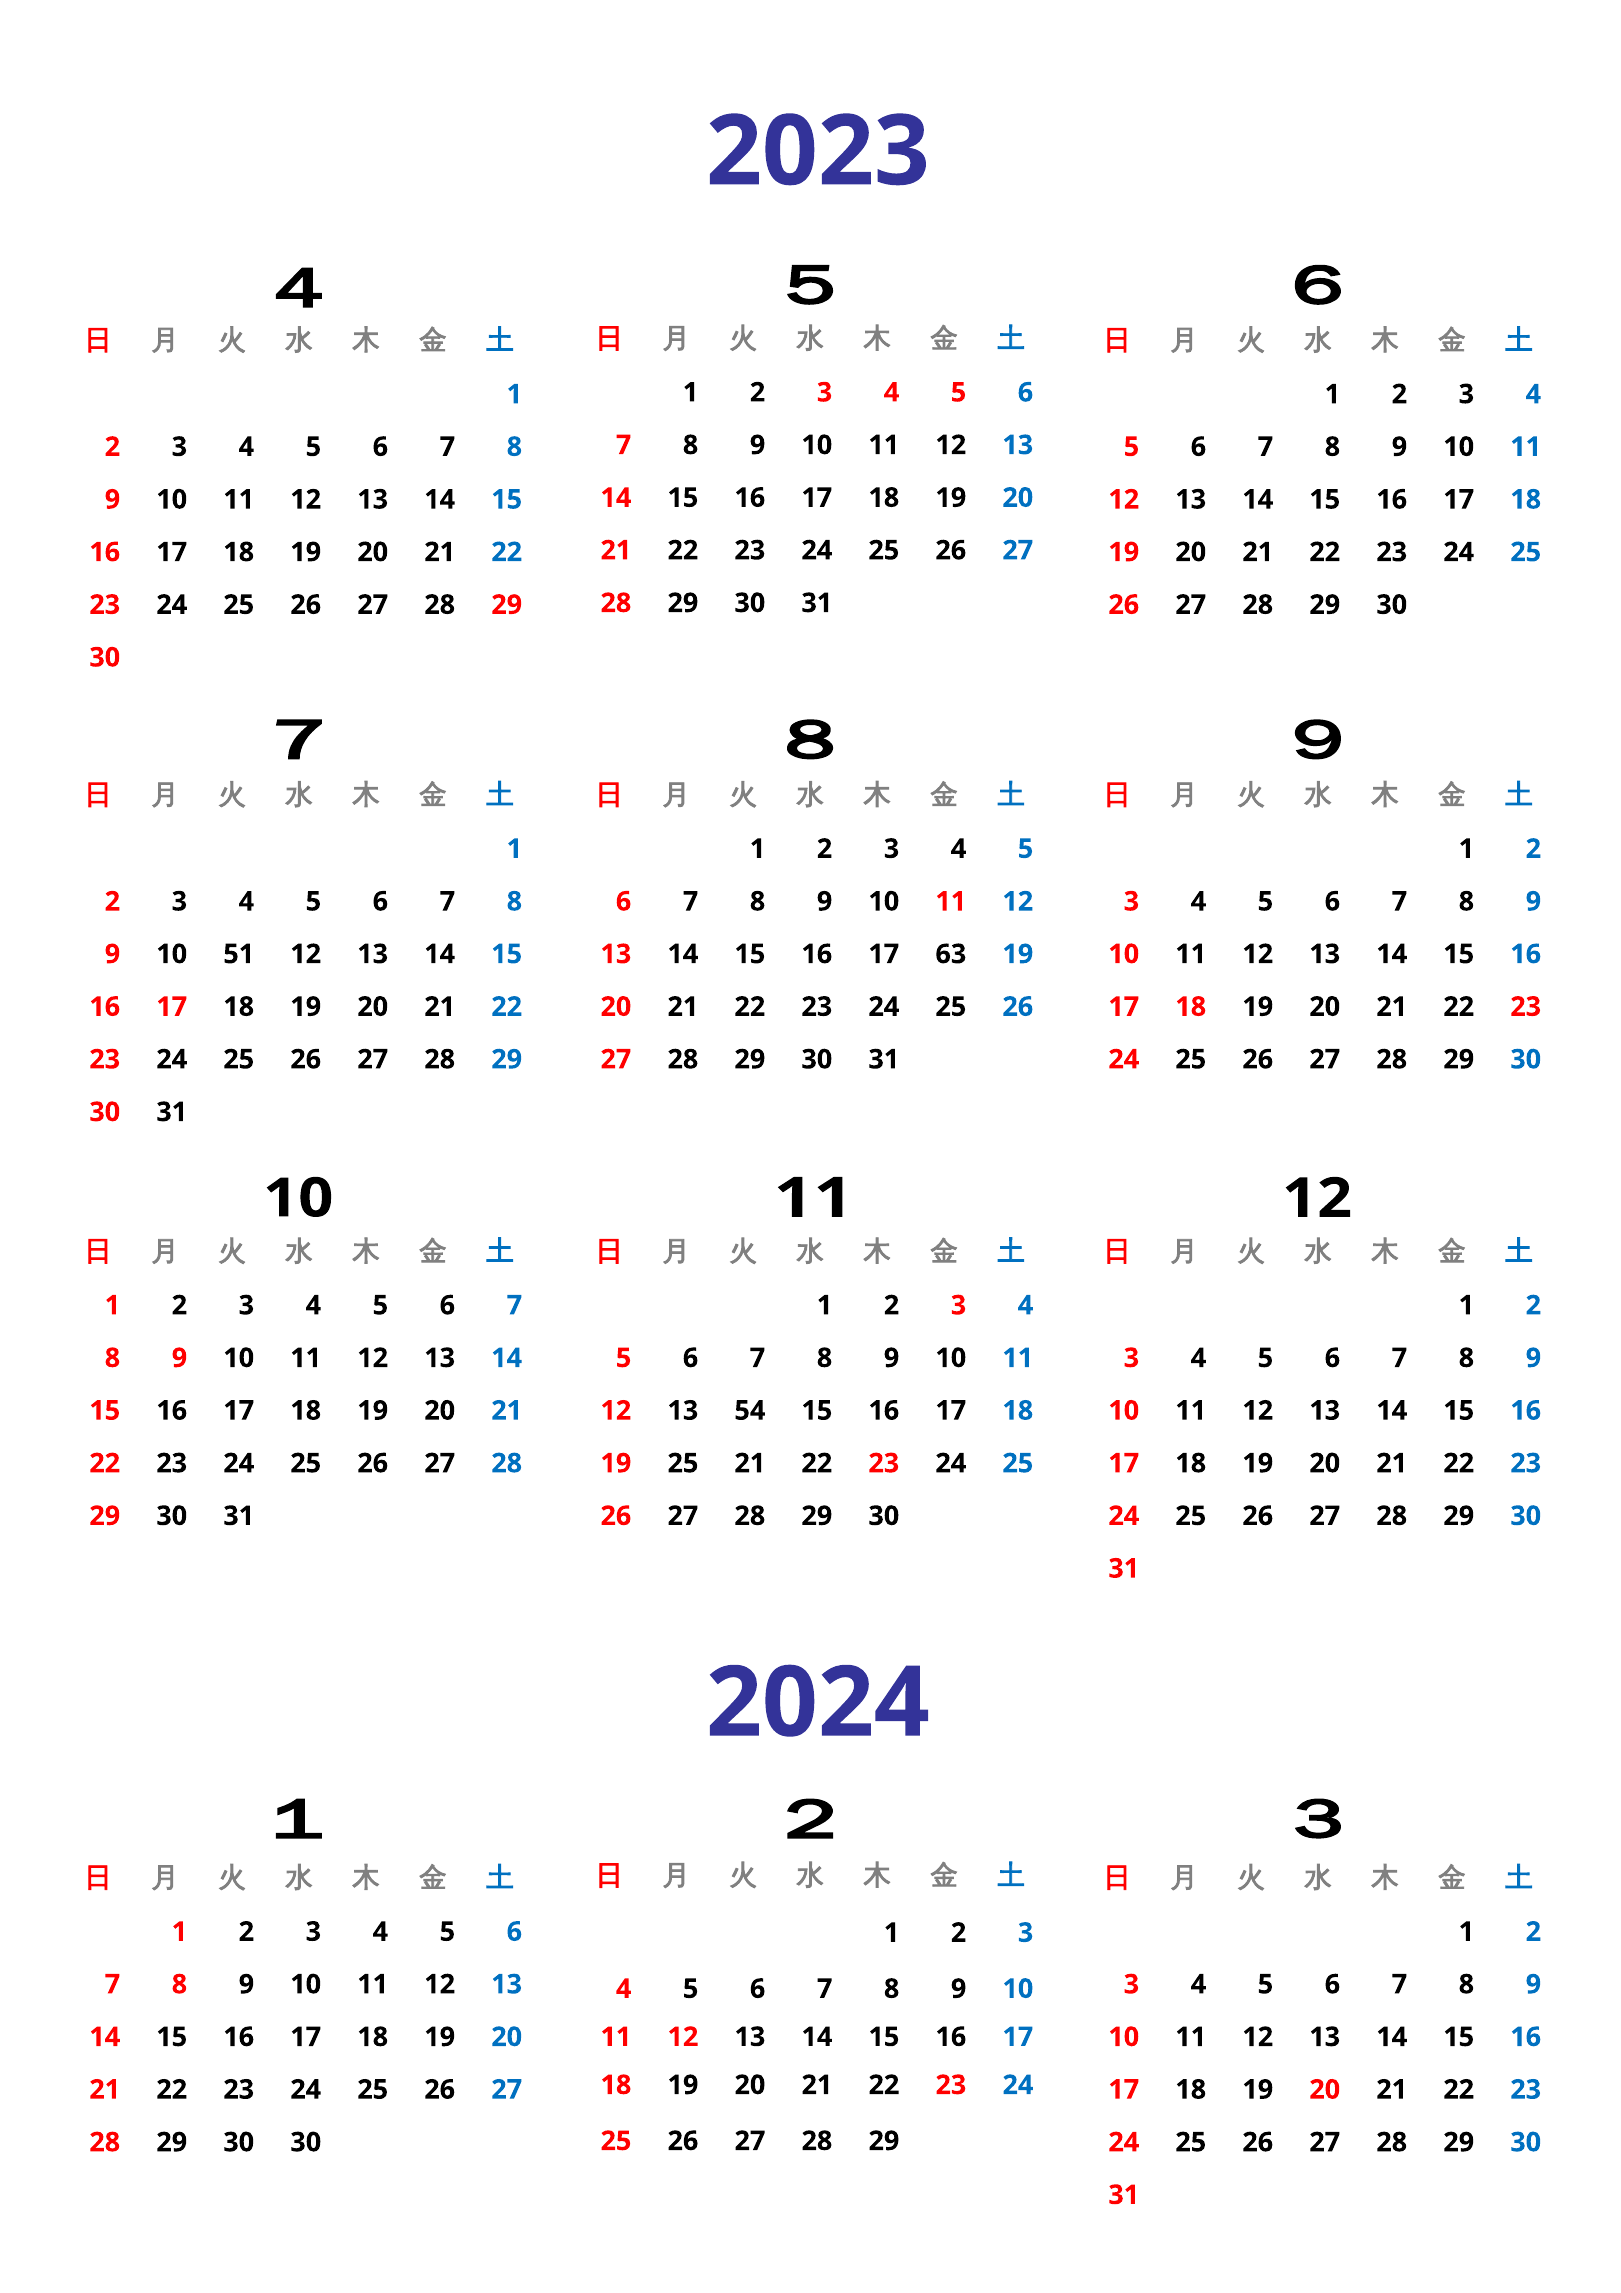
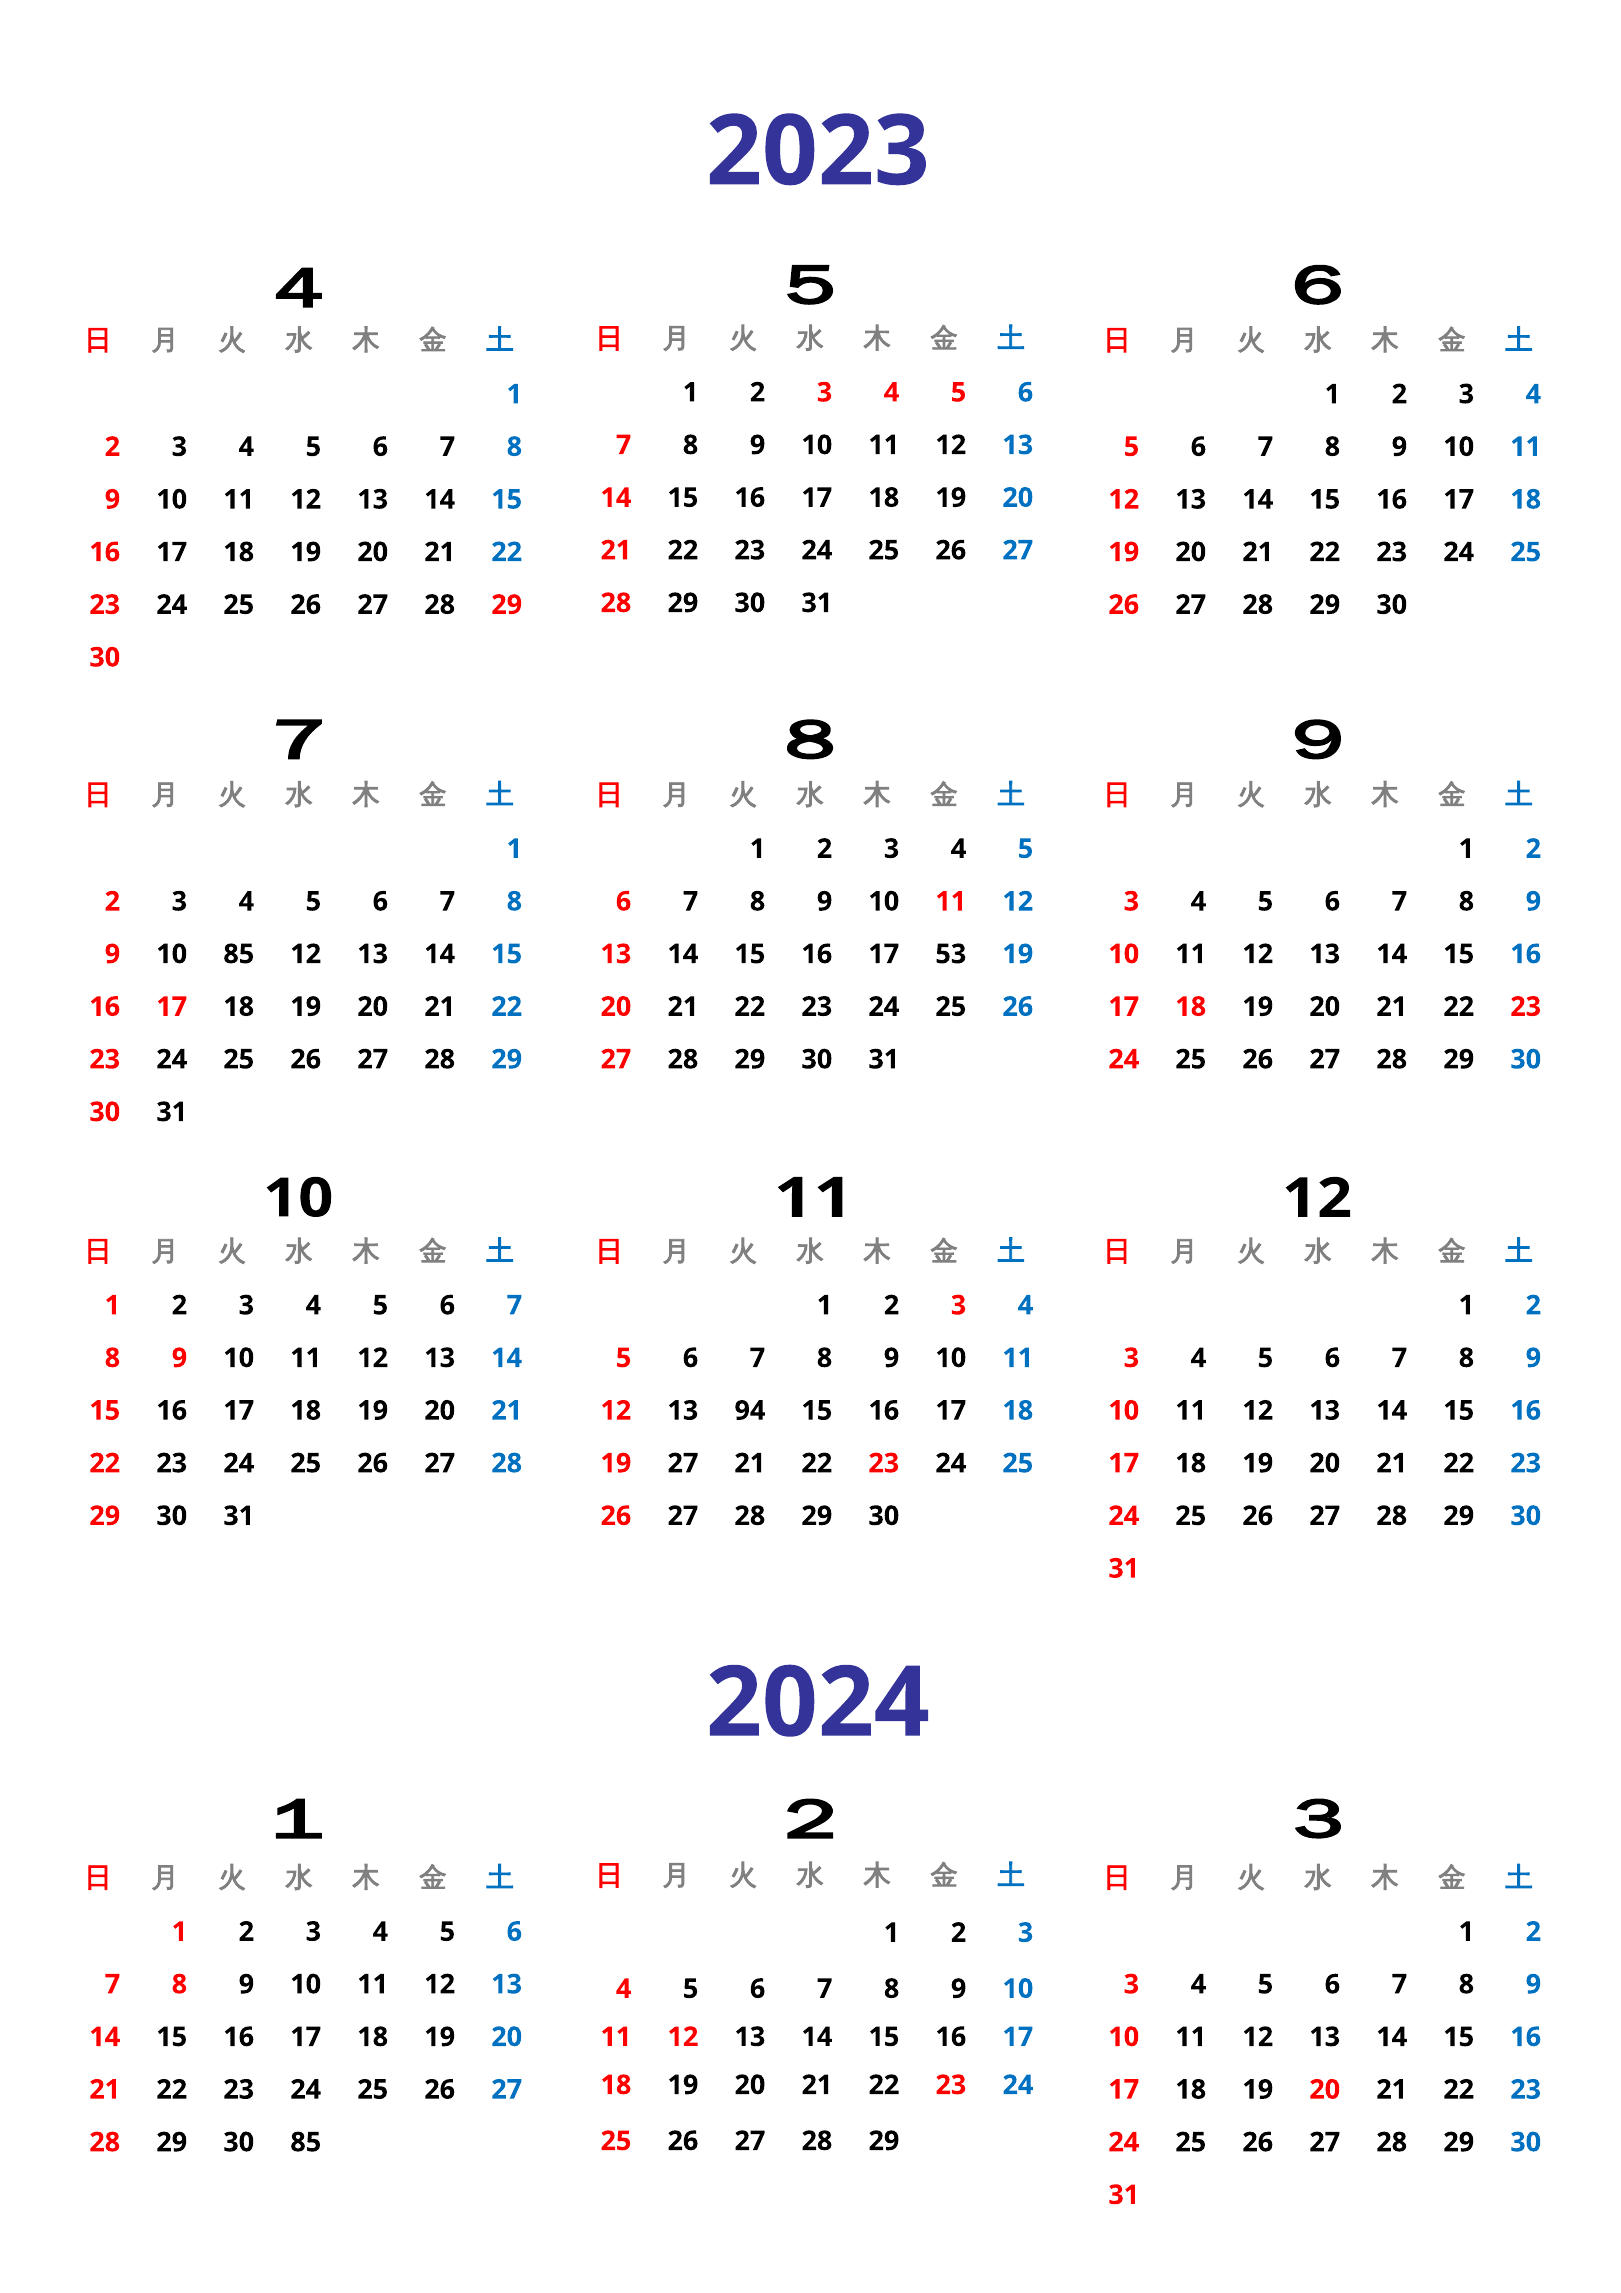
10 51: 51 -> 85
63: 63 -> 53
54: 54 -> 94
19 25: 25 -> 27
30 30: 30 -> 85
